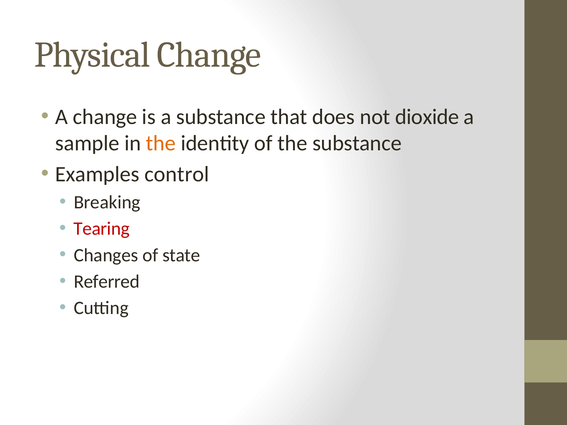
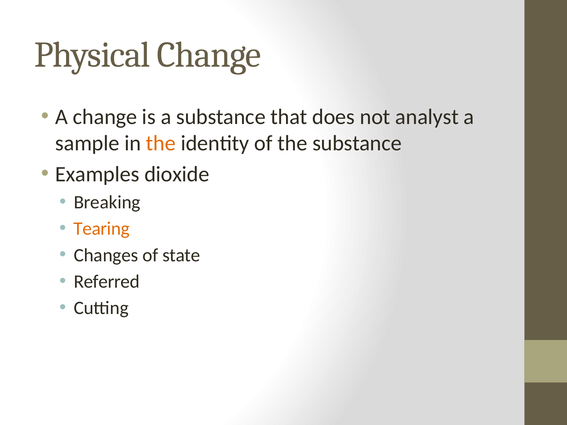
dioxide: dioxide -> analyst
control: control -> dioxide
Tearing colour: red -> orange
